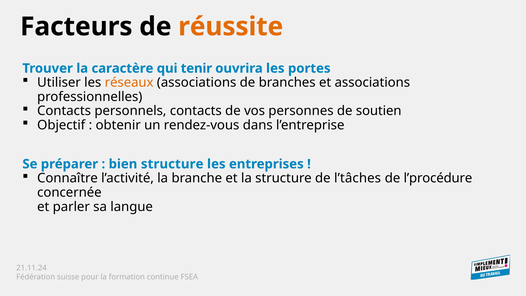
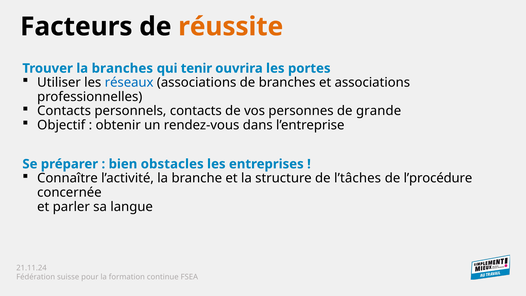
la caractère: caractère -> branches
réseaux colour: orange -> blue
soutien: soutien -> grande
bien structure: structure -> obstacles
